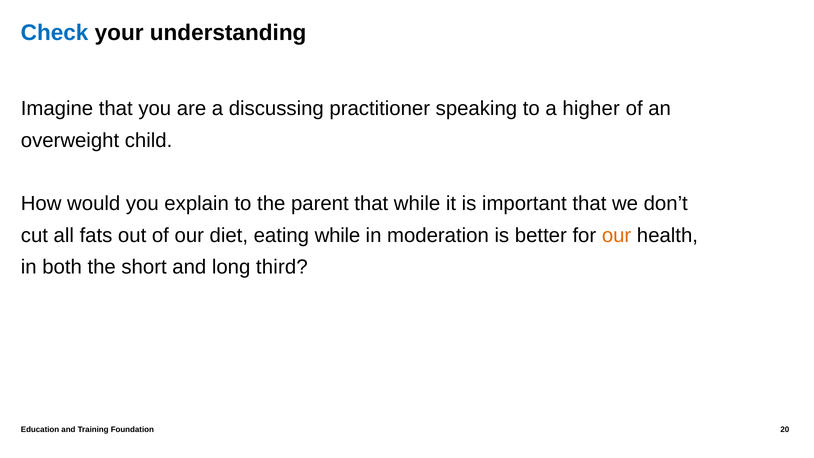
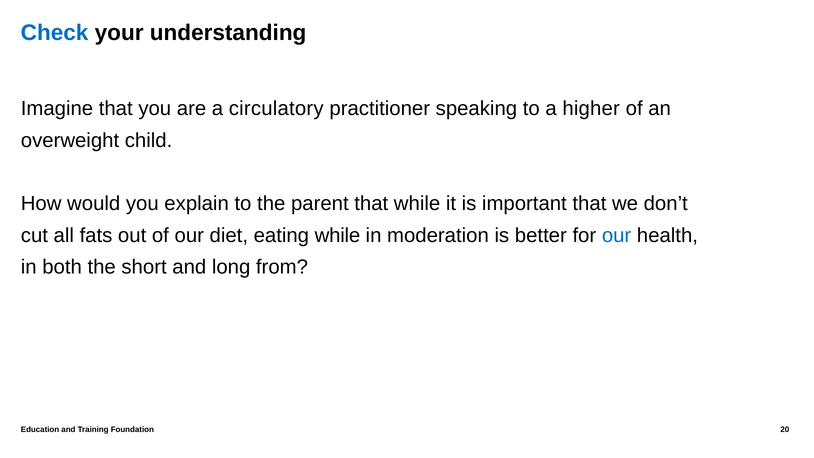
discussing: discussing -> circulatory
our at (617, 235) colour: orange -> blue
third: third -> from
